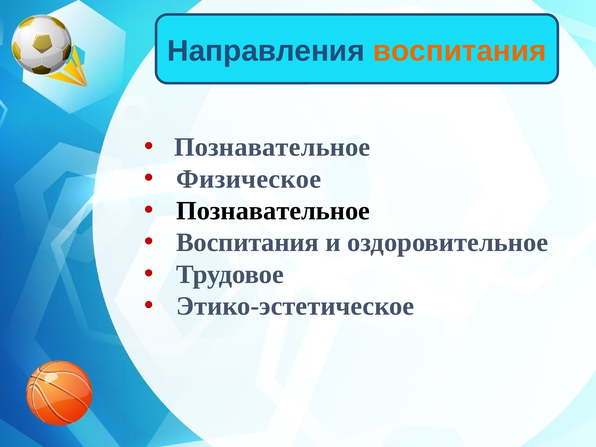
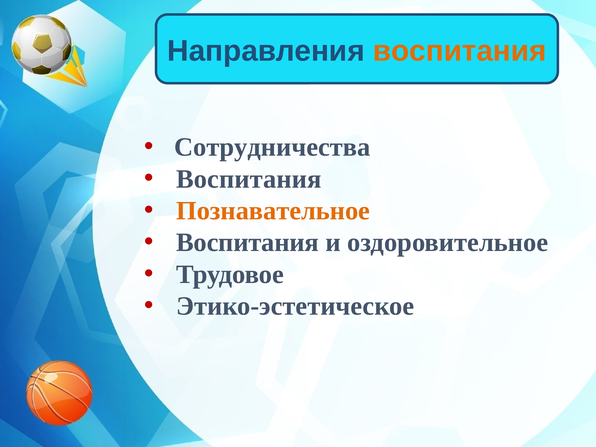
Познавательное at (272, 147): Познавательное -> Сотрудничества
Физическое at (249, 179): Физическое -> Воспитания
Познавательное at (273, 211) colour: black -> orange
